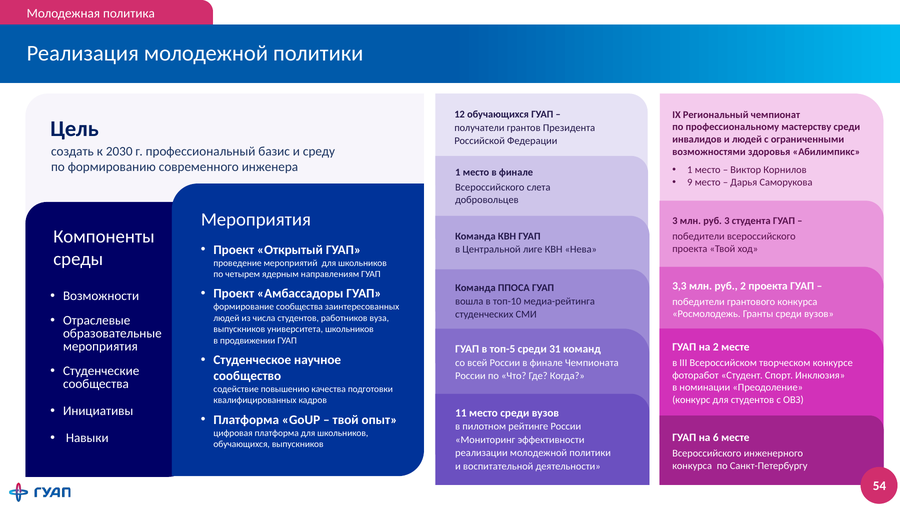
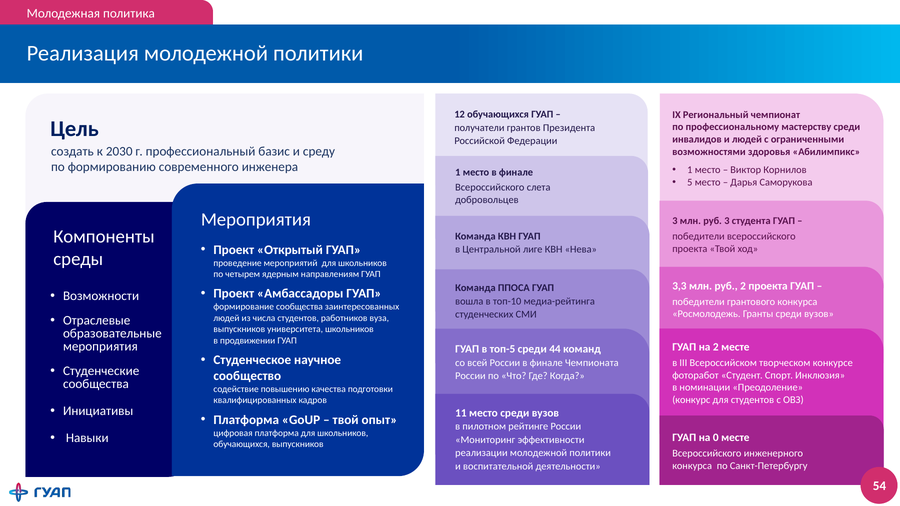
9: 9 -> 5
31: 31 -> 44
6: 6 -> 0
